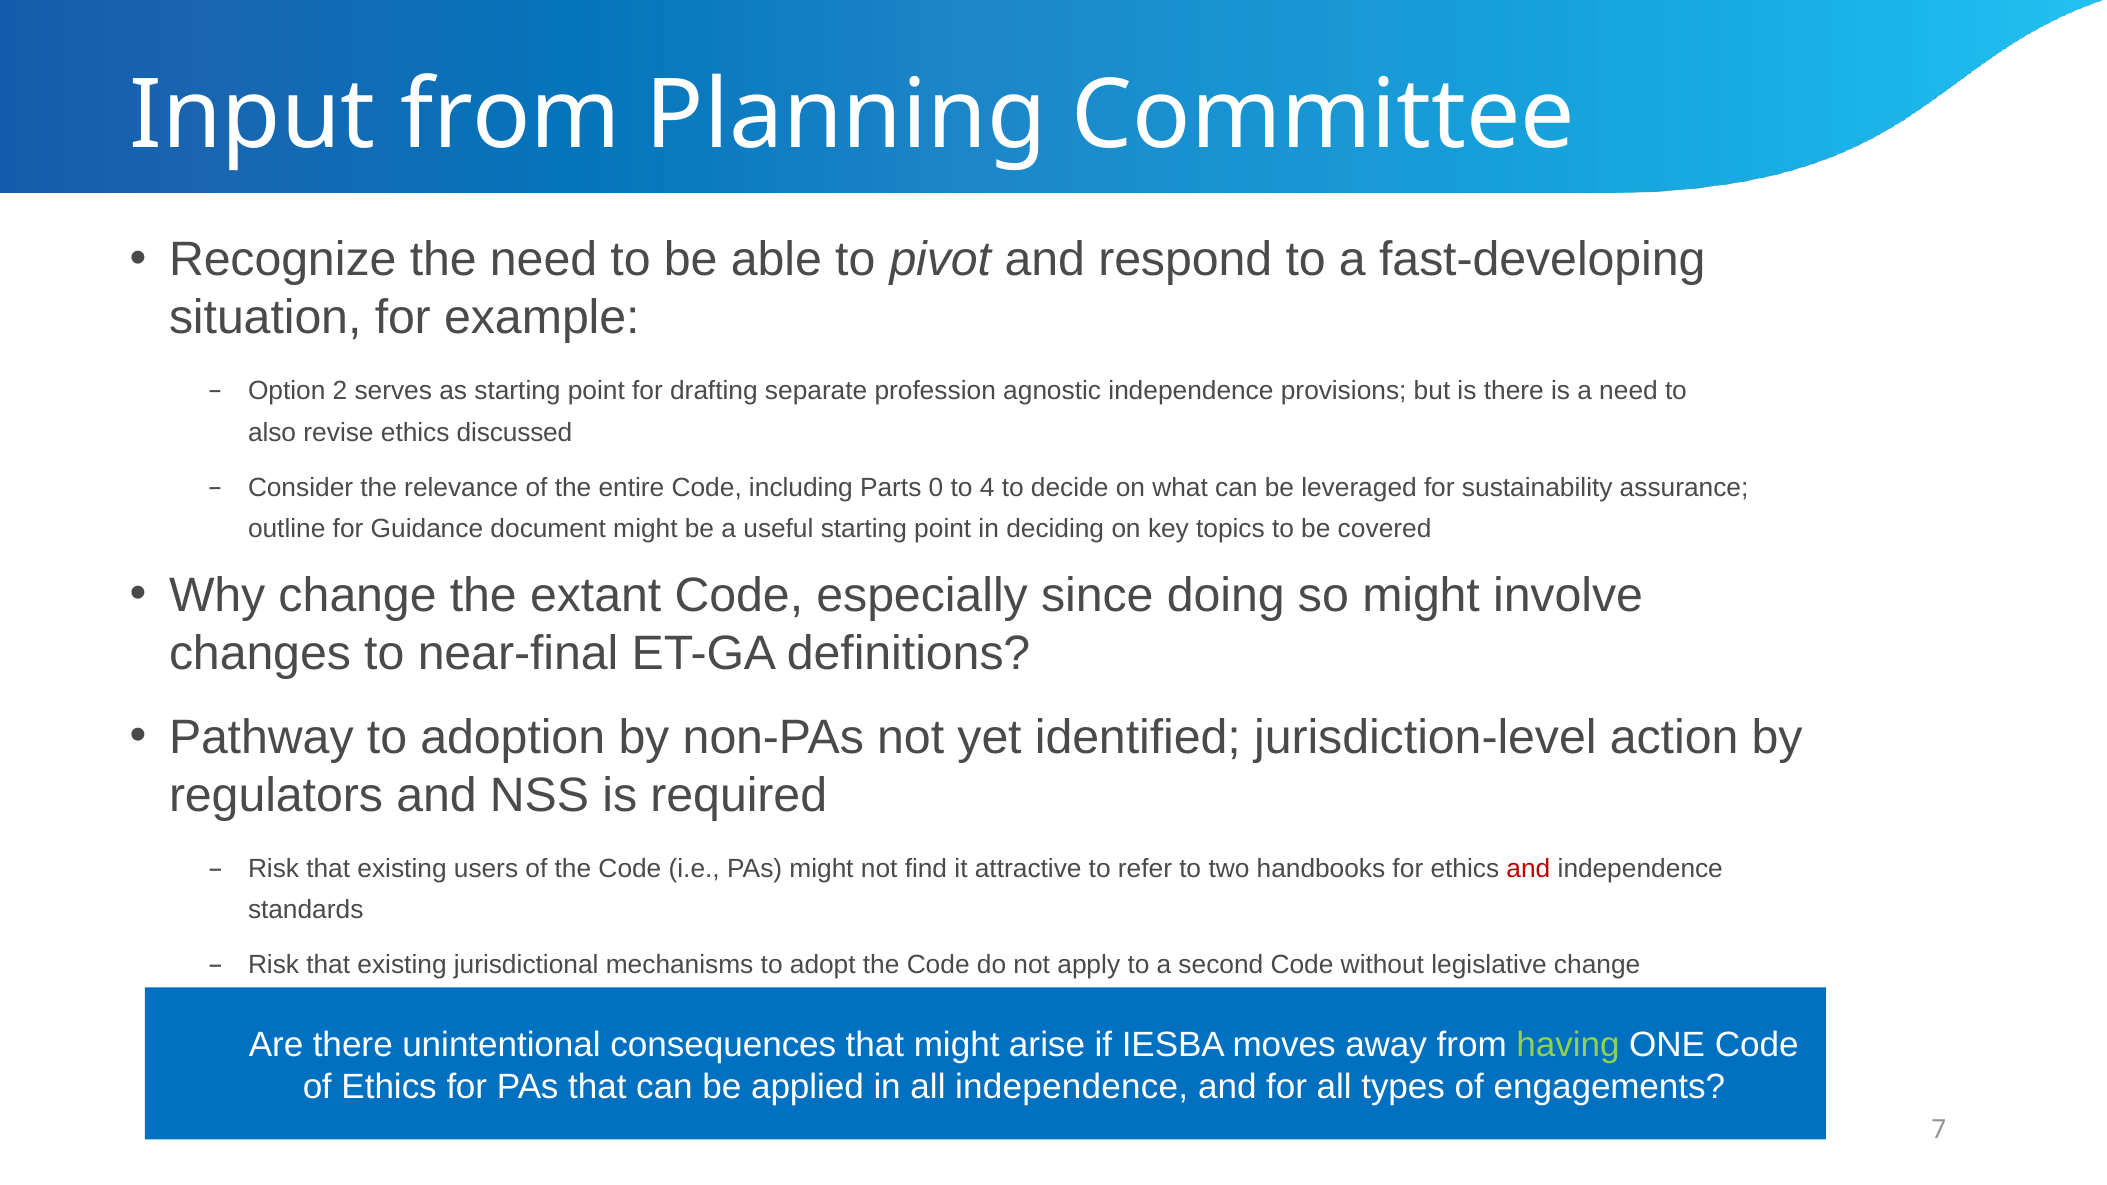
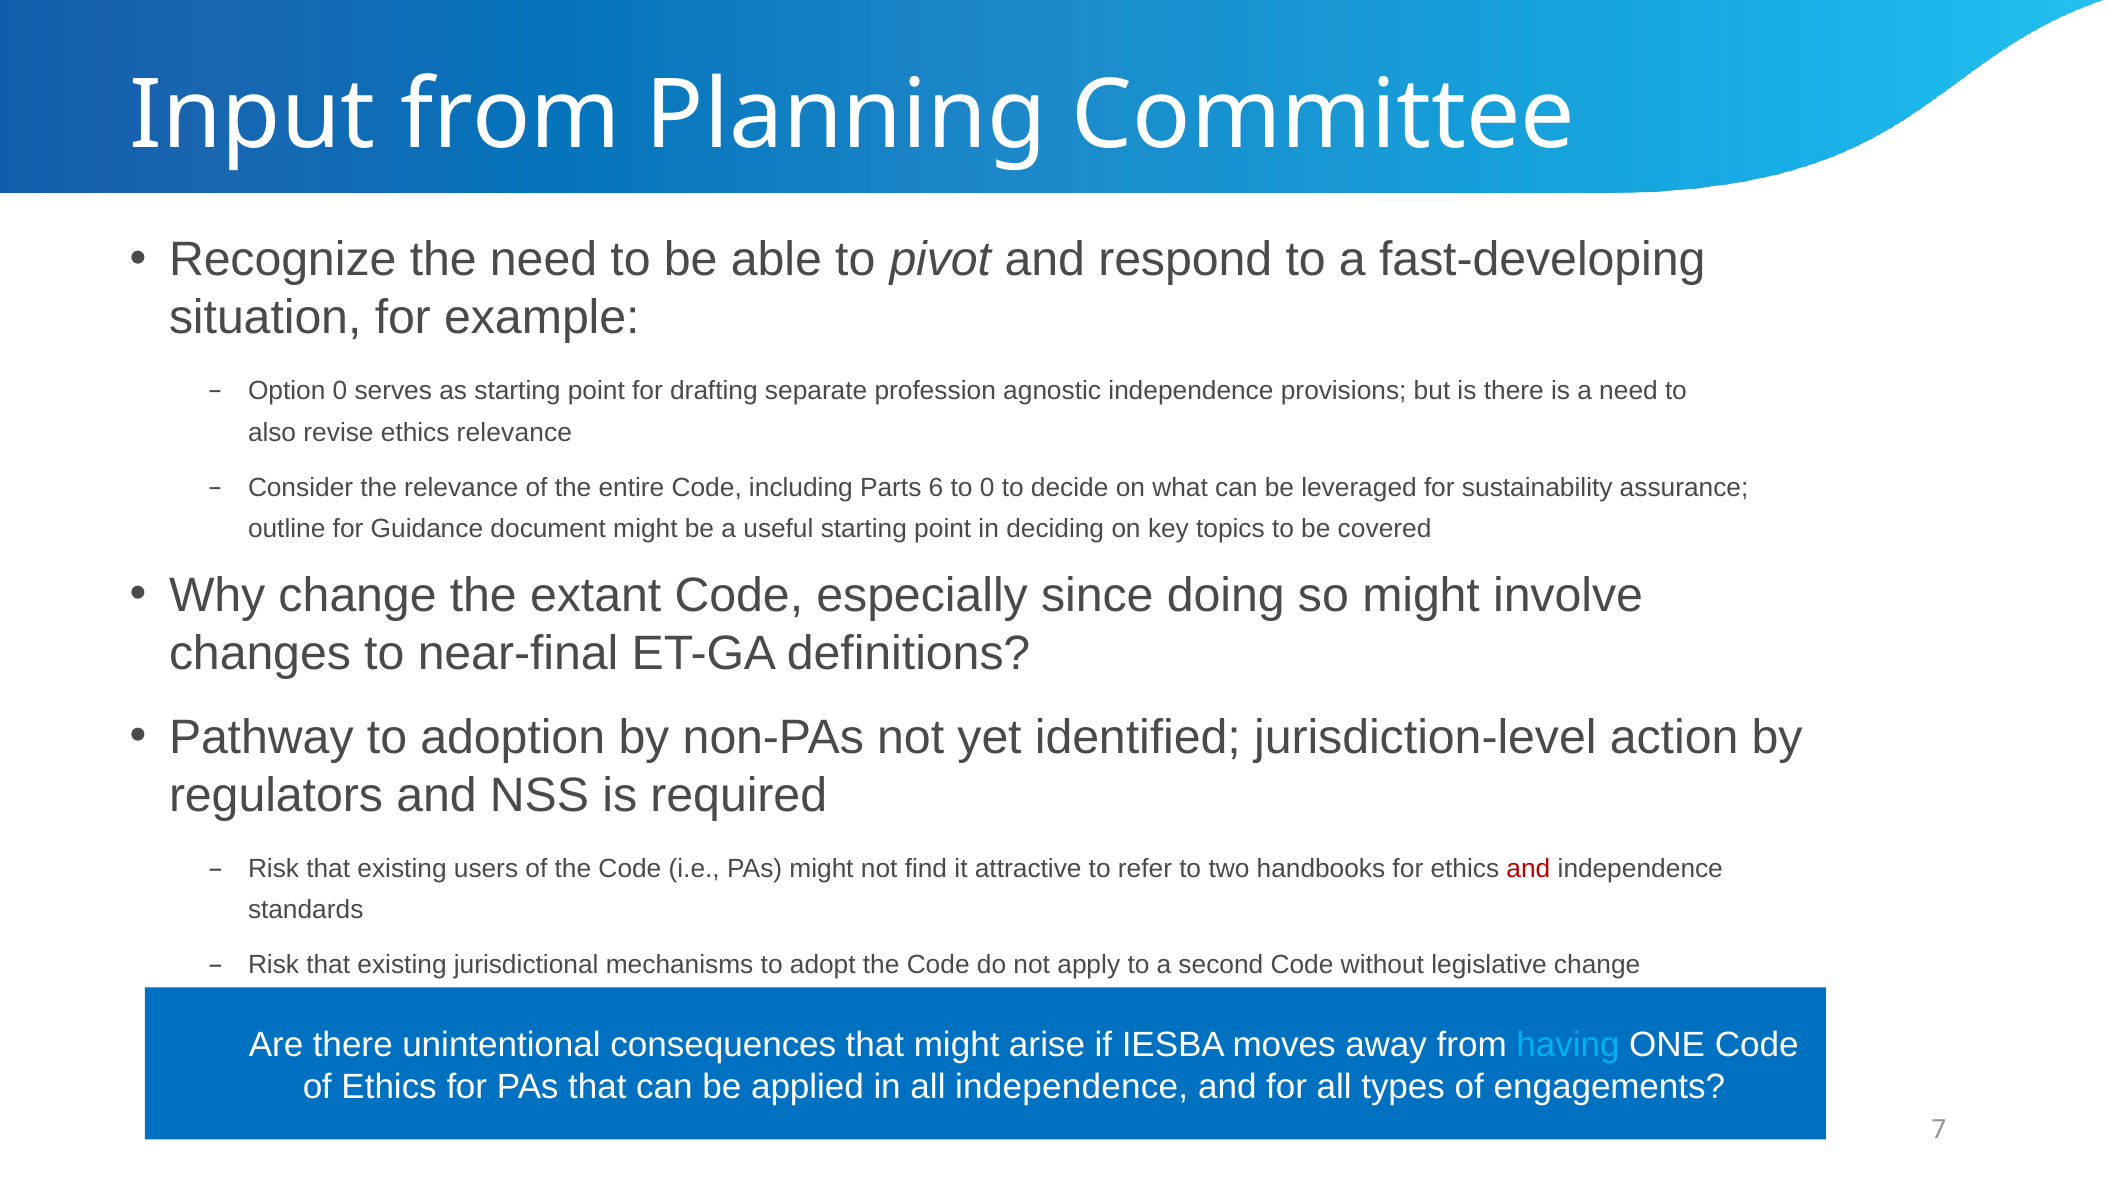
Option 2: 2 -> 0
ethics discussed: discussed -> relevance
0: 0 -> 6
to 4: 4 -> 0
having colour: light green -> light blue
